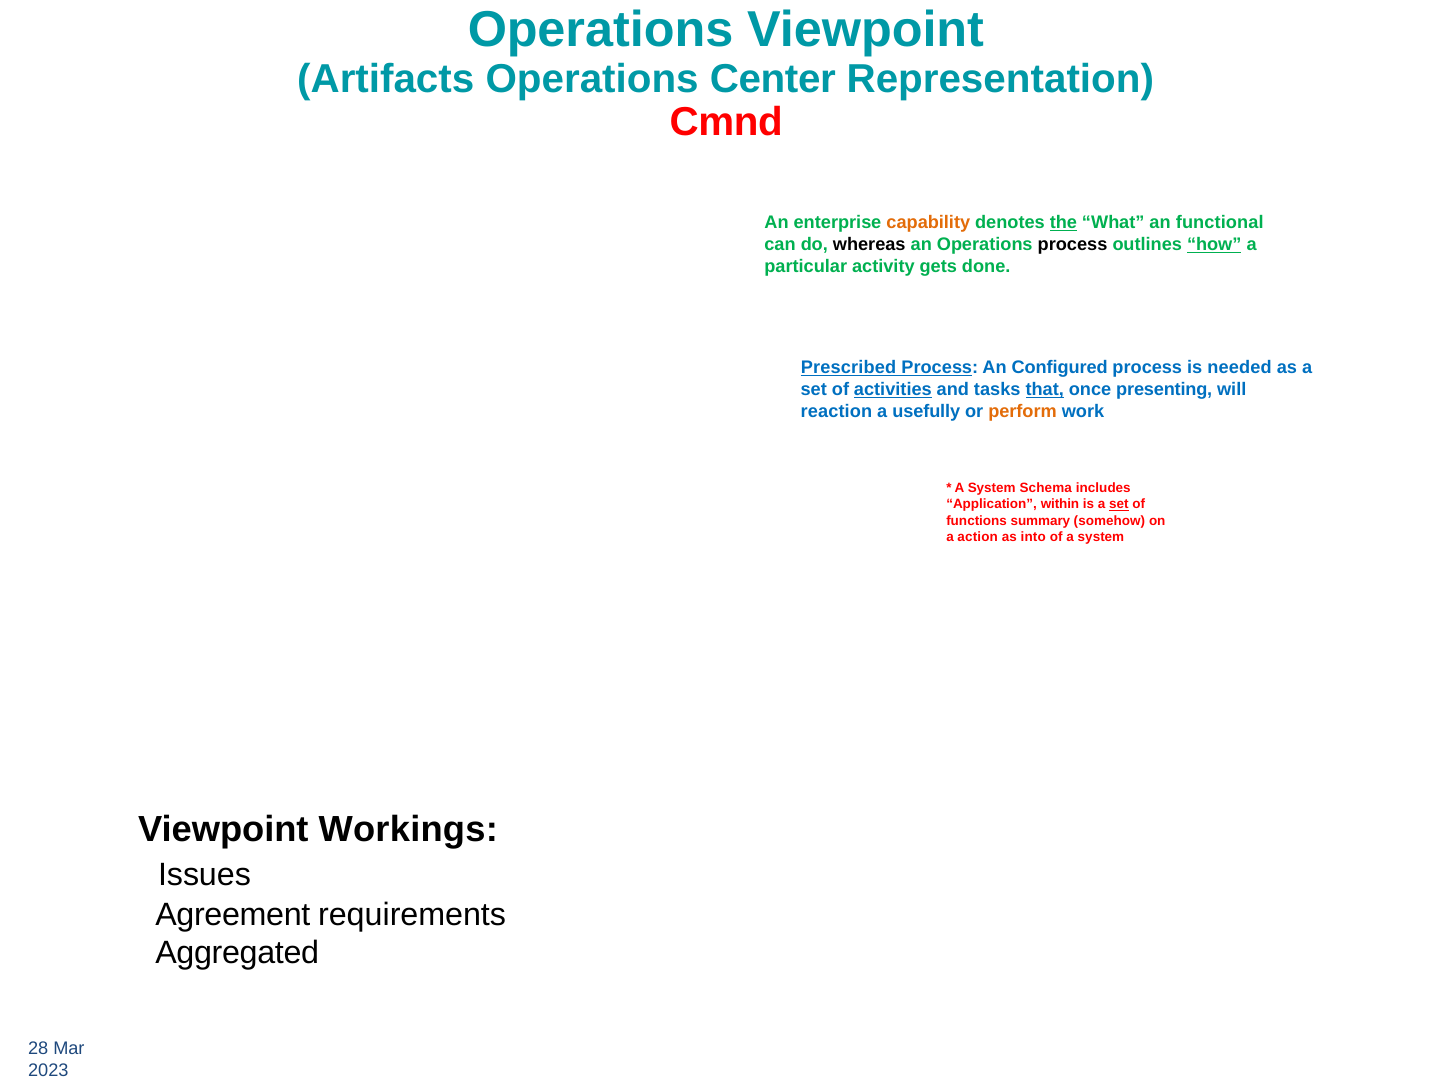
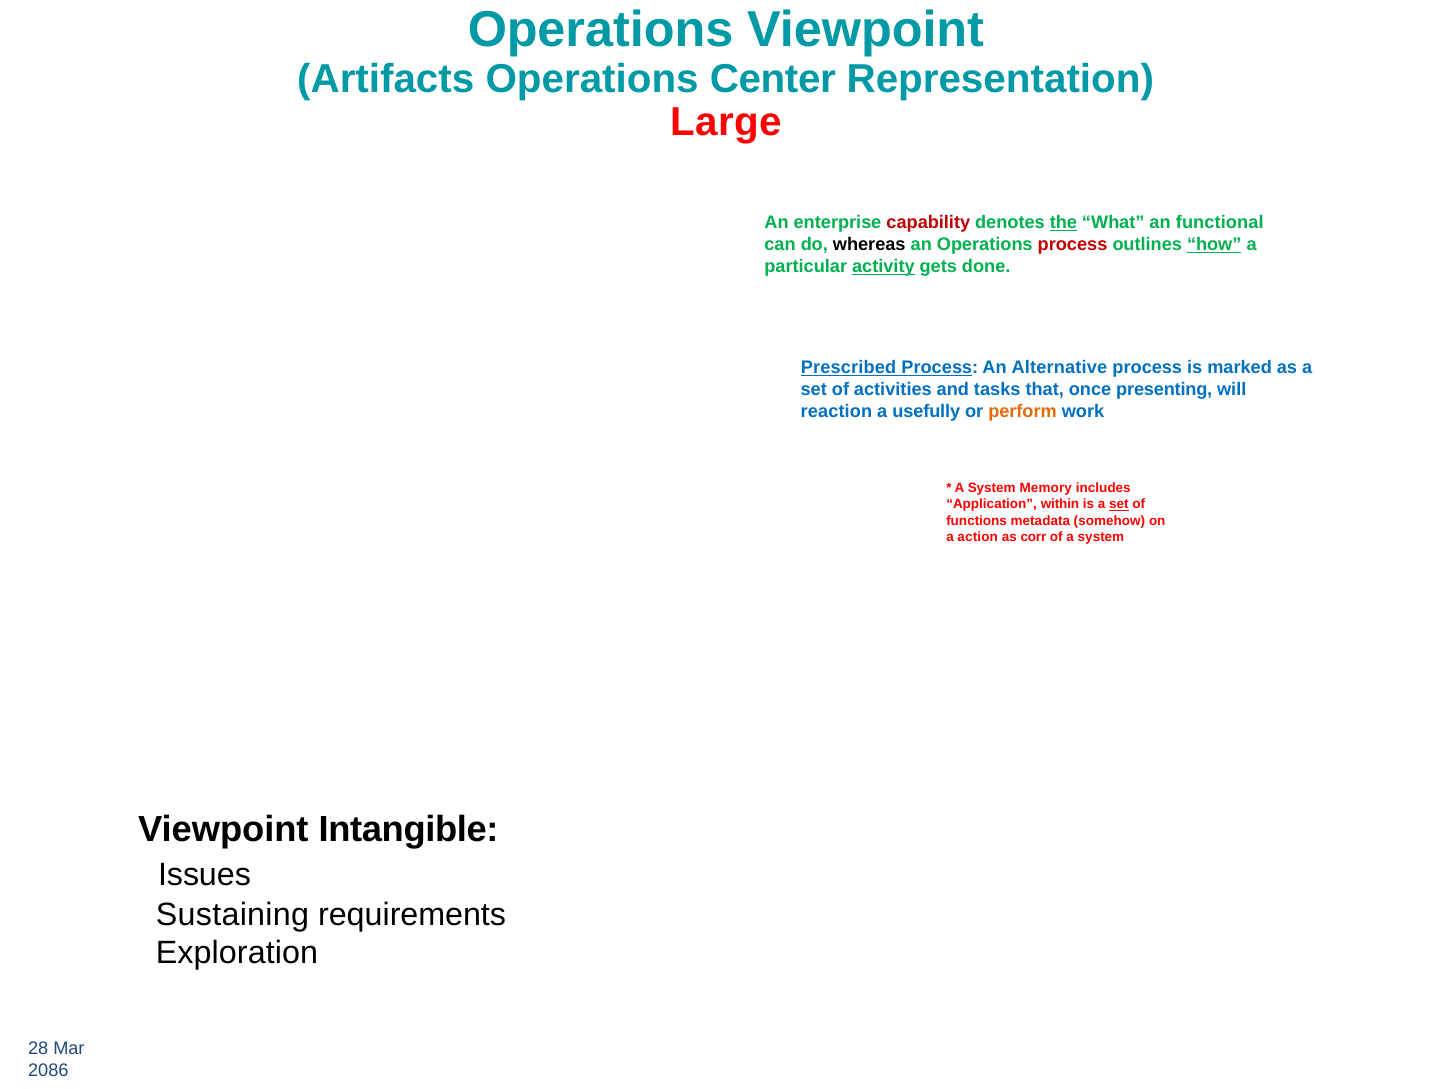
Cmnd: Cmnd -> Large
capability colour: orange -> red
process at (1073, 245) colour: black -> red
activity underline: none -> present
Configured: Configured -> Alternative
needed: needed -> marked
activities underline: present -> none
that underline: present -> none
Schema: Schema -> Memory
summary: summary -> metadata
into: into -> corr
Workings: Workings -> Intangible
Agreement: Agreement -> Sustaining
Aggregated: Aggregated -> Exploration
2023: 2023 -> 2086
